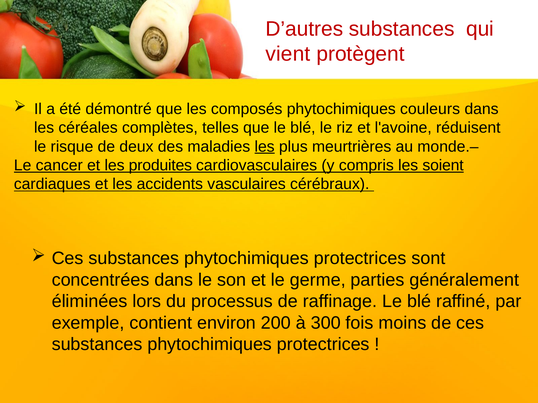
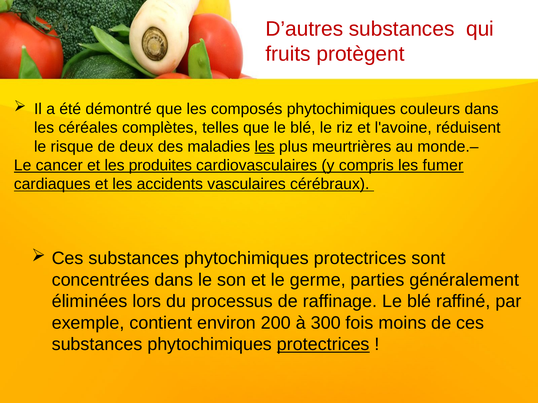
vient: vient -> fruits
soient: soient -> fumer
protectrices at (323, 345) underline: none -> present
